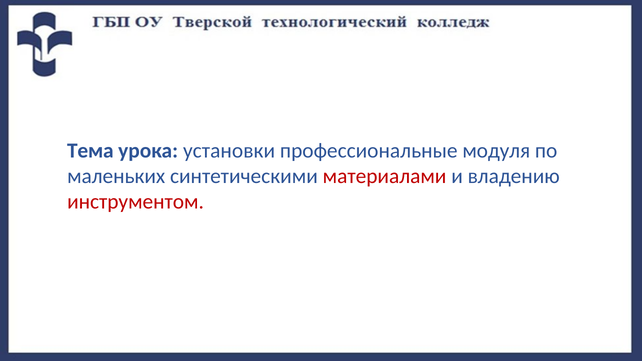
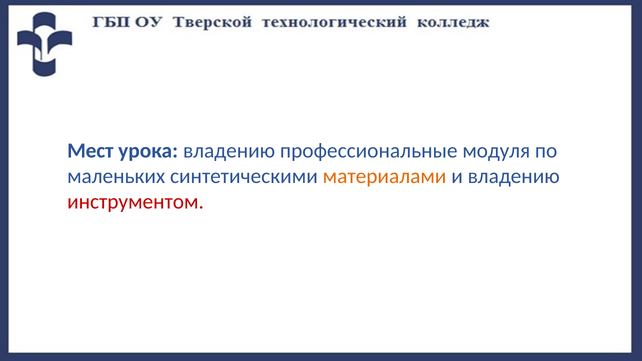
Тема: Тема -> Мест
урока установки: установки -> владению
материалами colour: red -> orange
